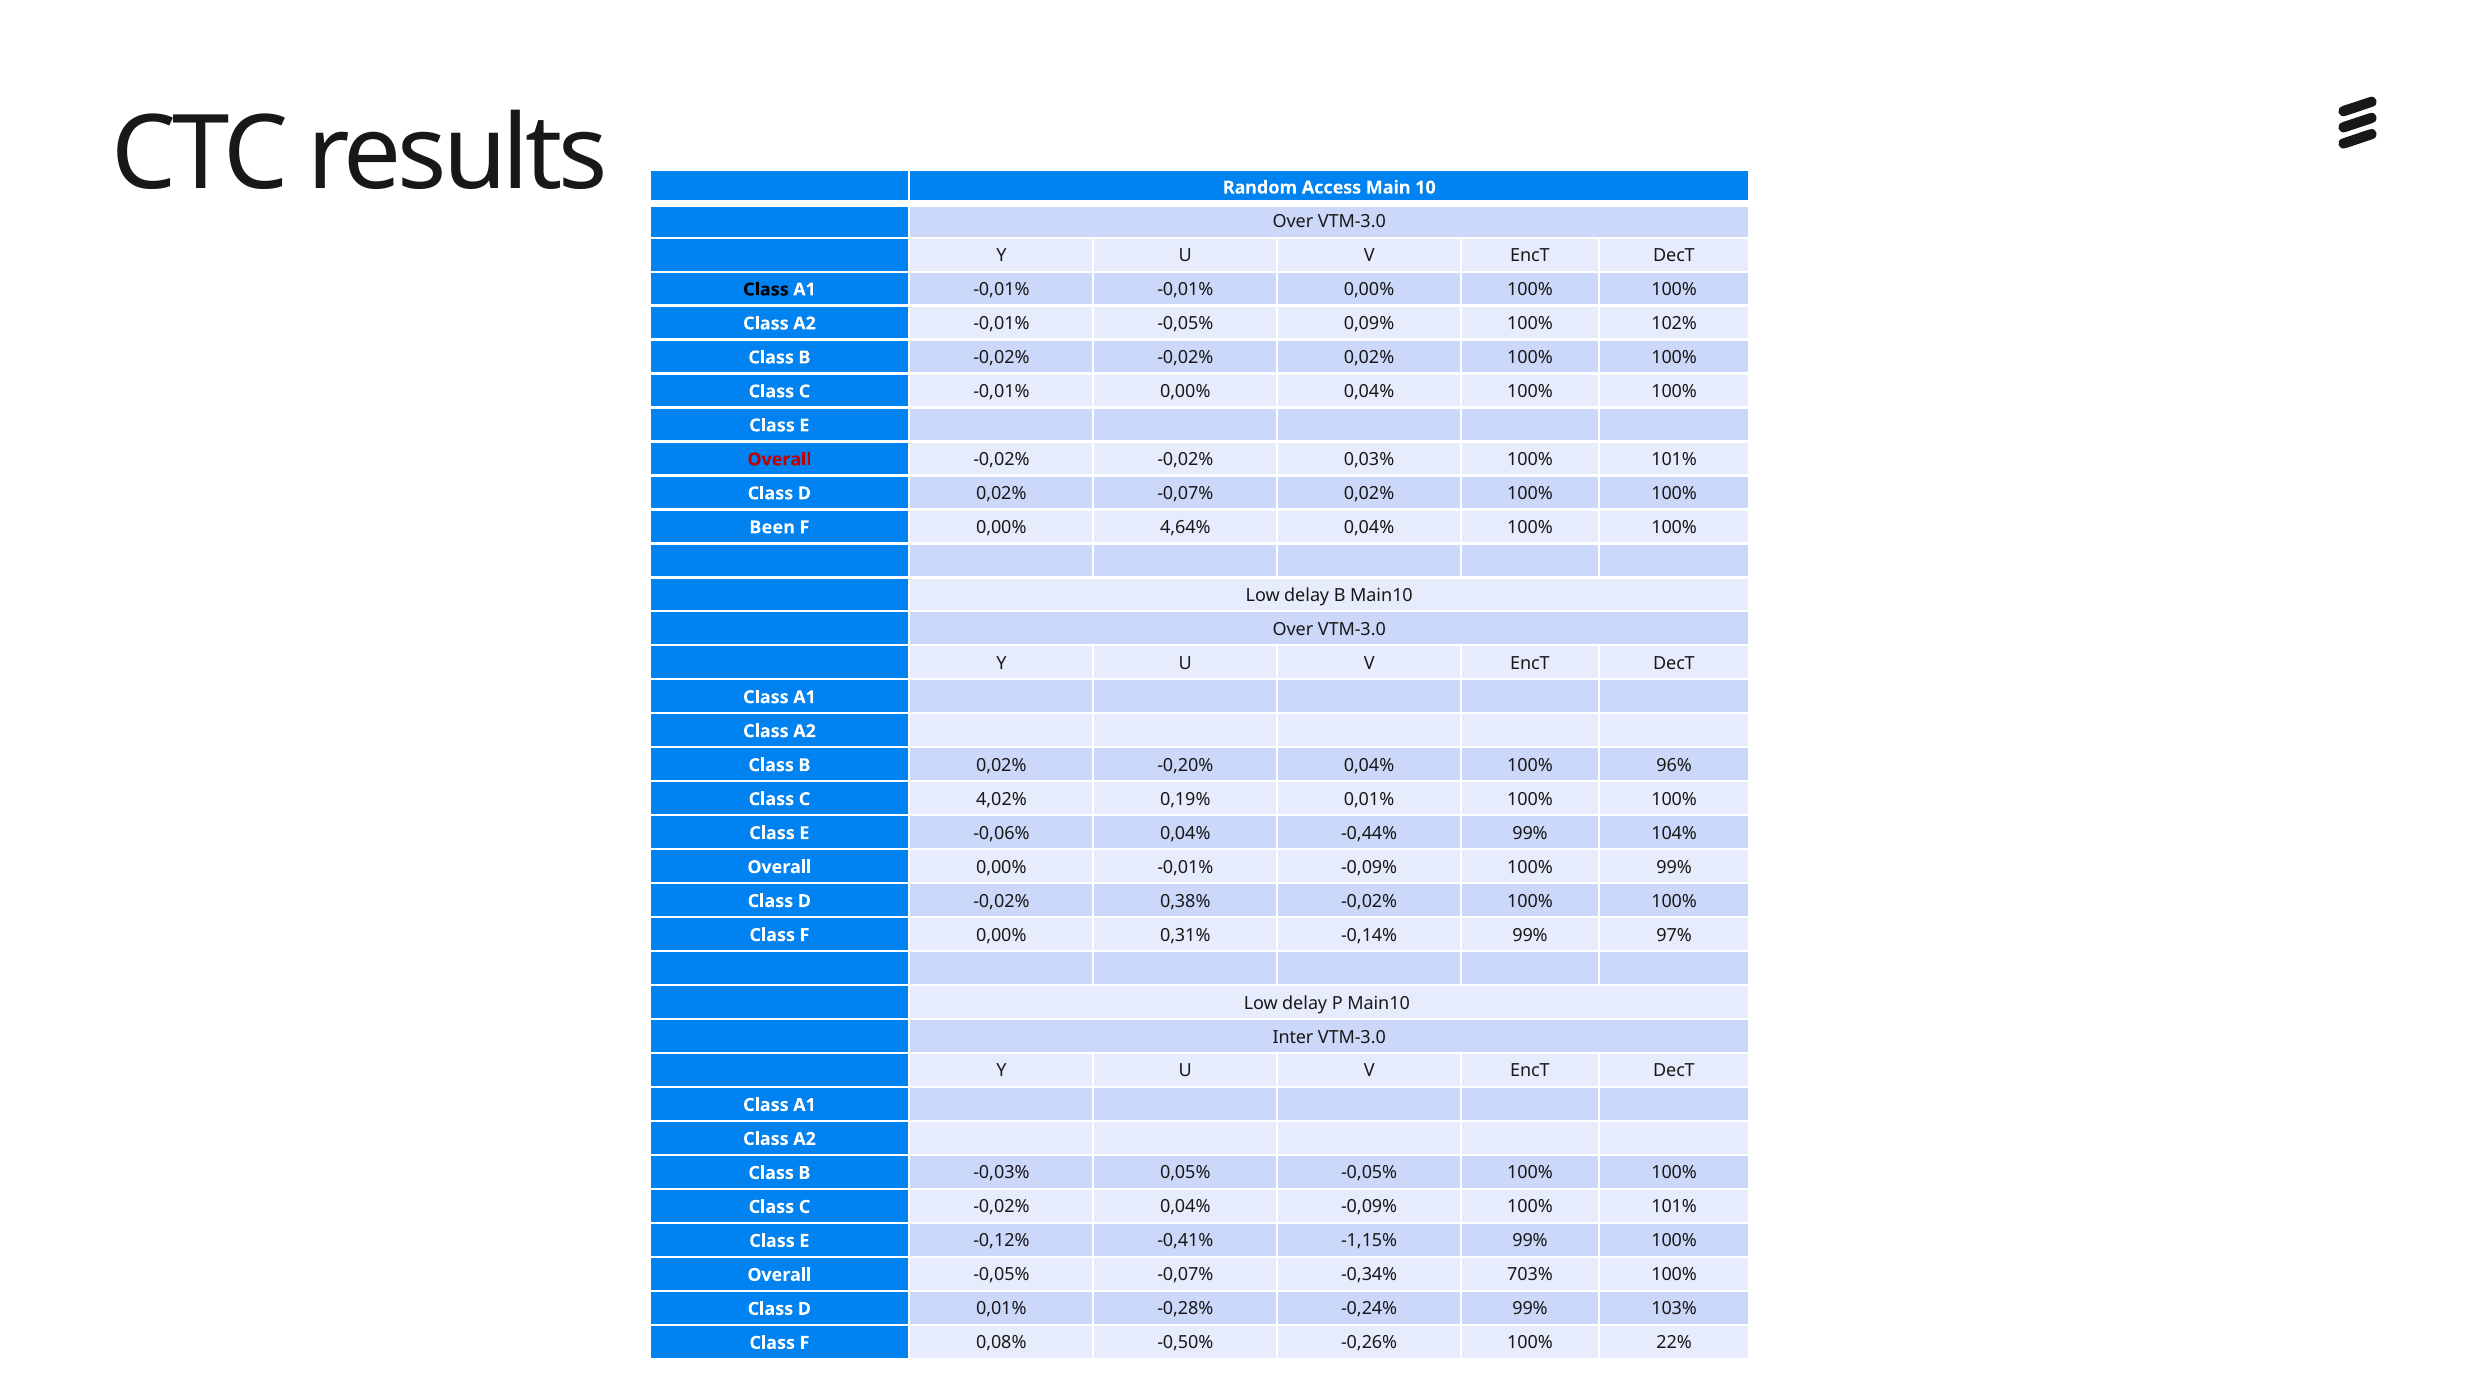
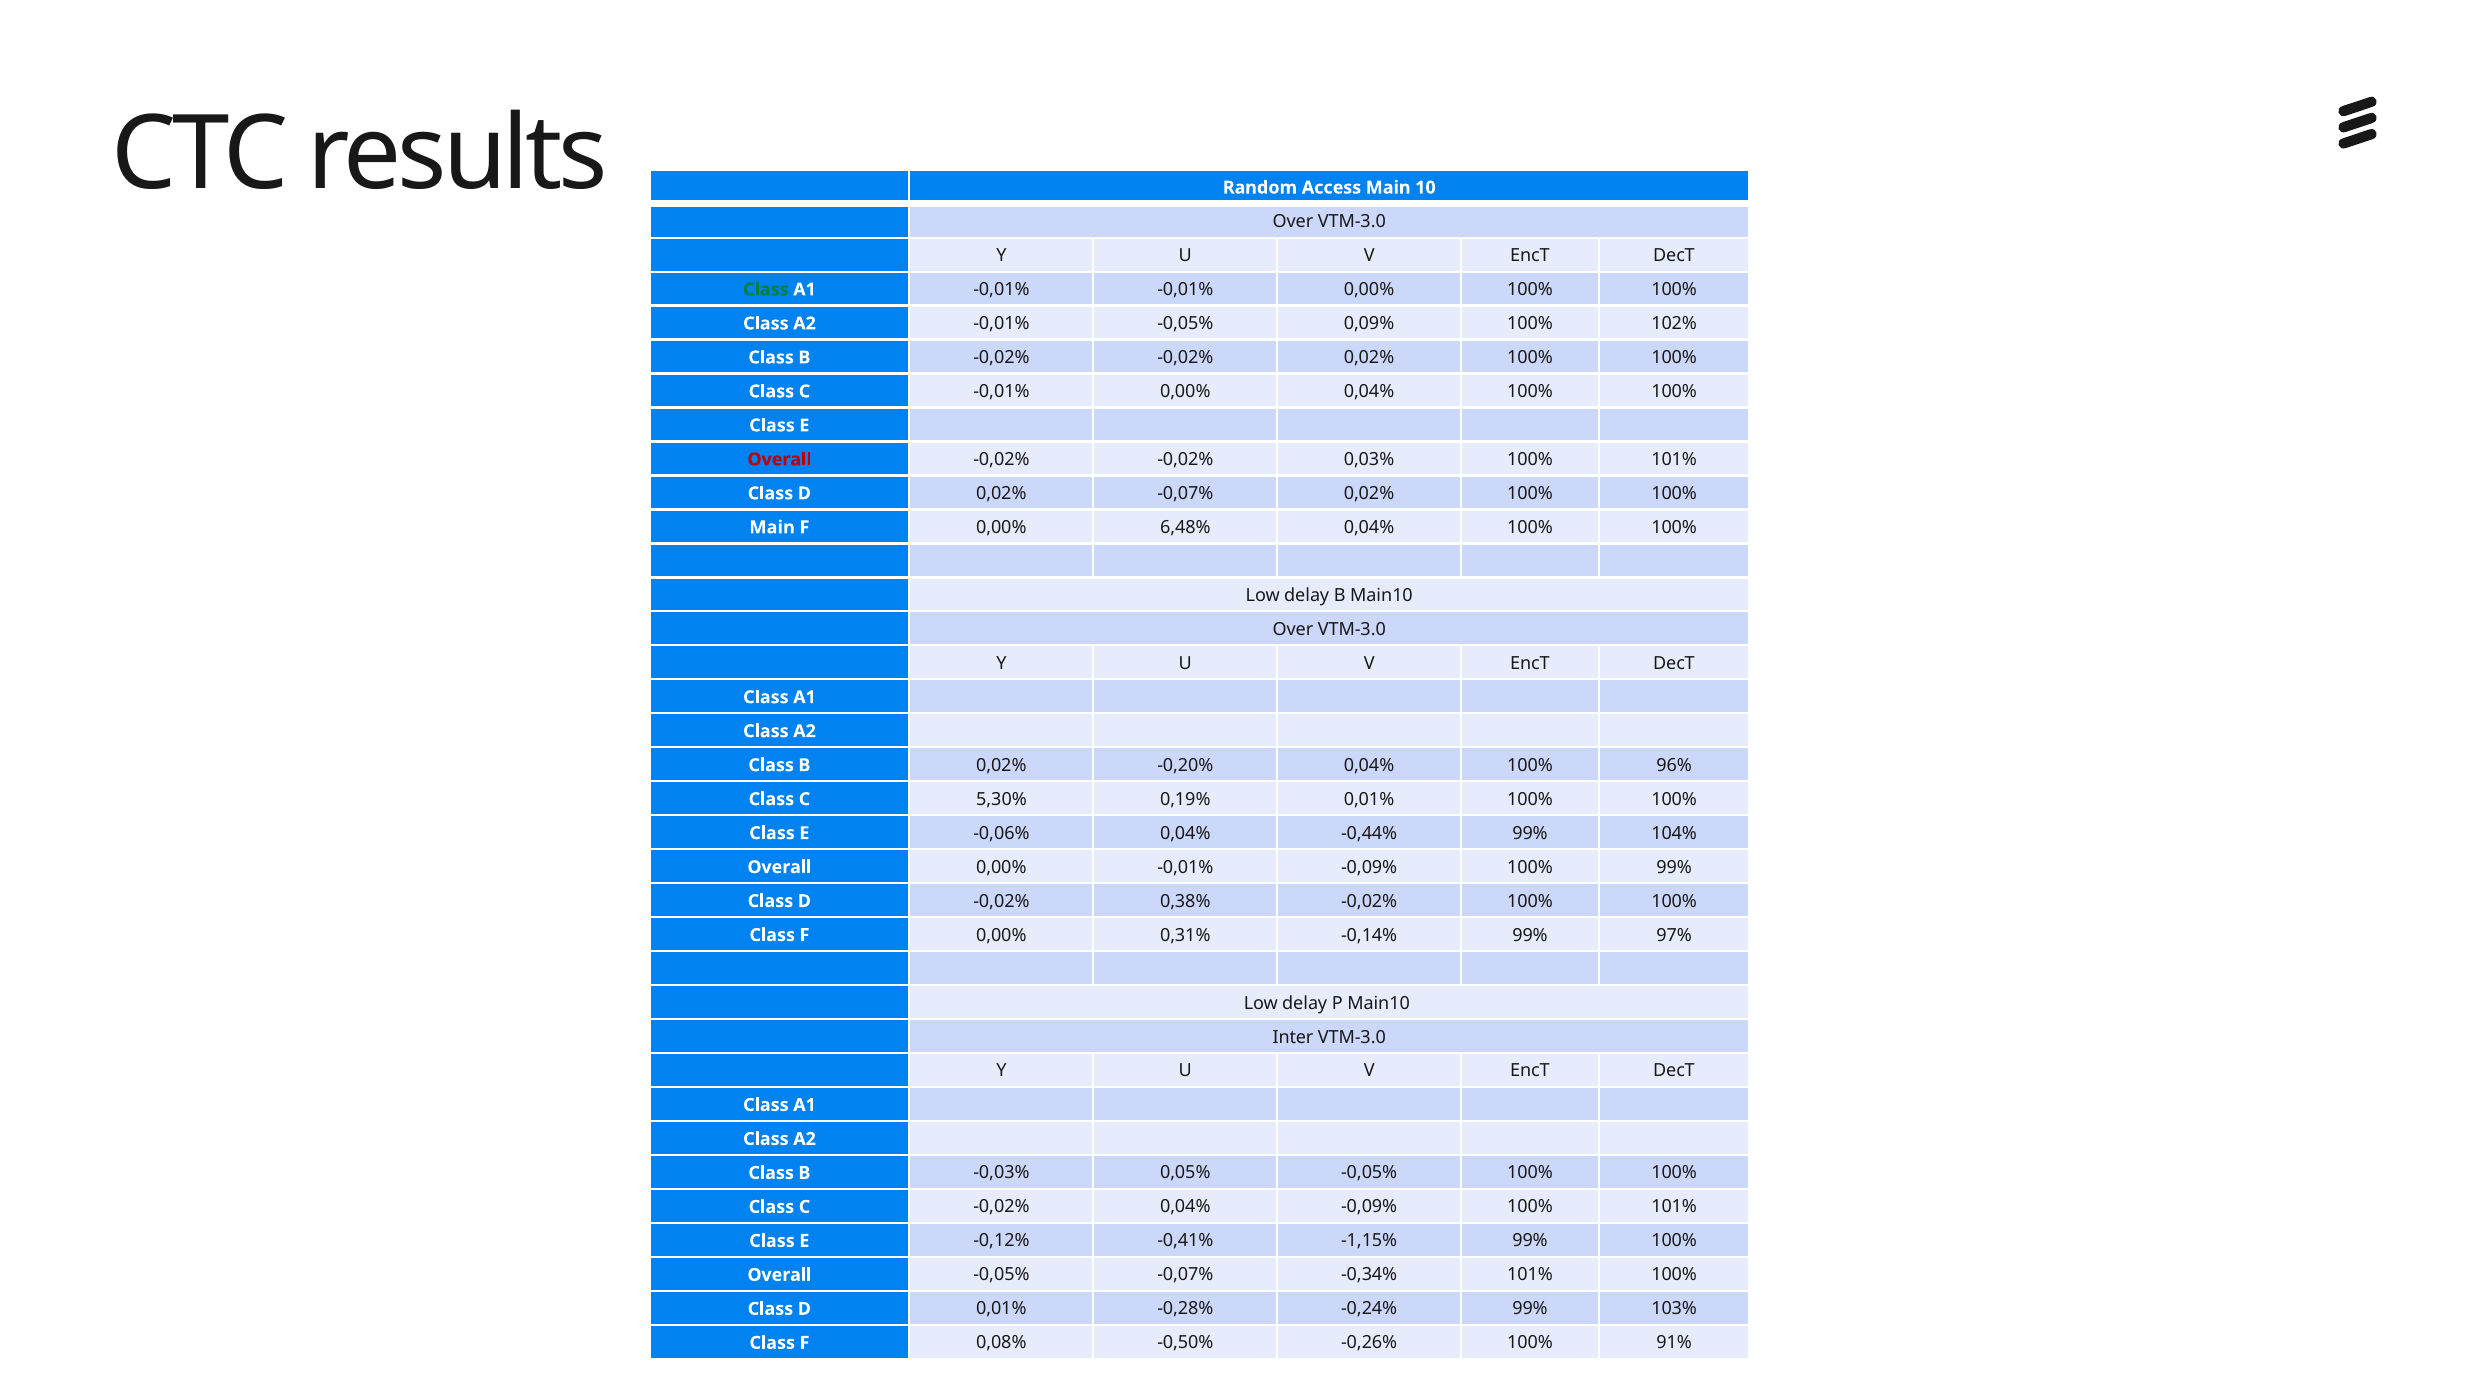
Class at (766, 289) colour: black -> green
Been at (772, 527): Been -> Main
4,64%: 4,64% -> 6,48%
4,02%: 4,02% -> 5,30%
-0,34% 703%: 703% -> 101%
22%: 22% -> 91%
